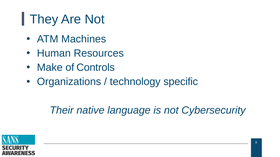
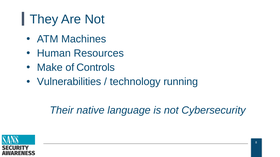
Organizations: Organizations -> Vulnerabilities
specific: specific -> running
